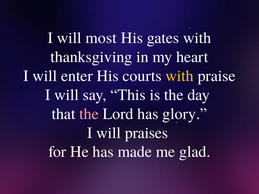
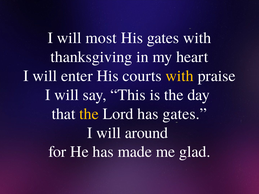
the at (89, 114) colour: pink -> yellow
has glory: glory -> gates
praises: praises -> around
